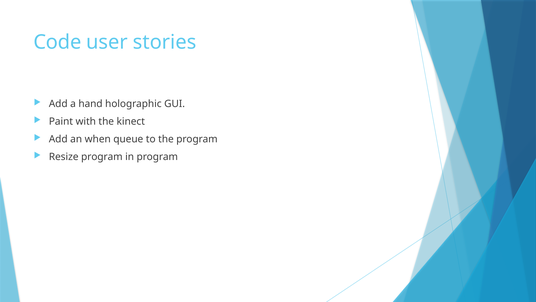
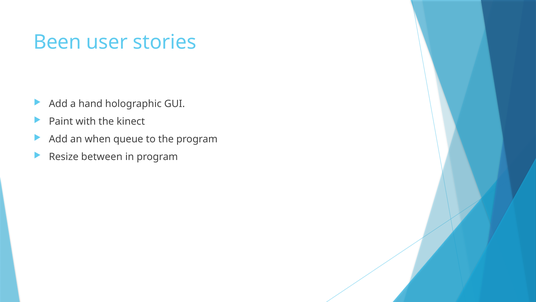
Code: Code -> Been
Resize program: program -> between
